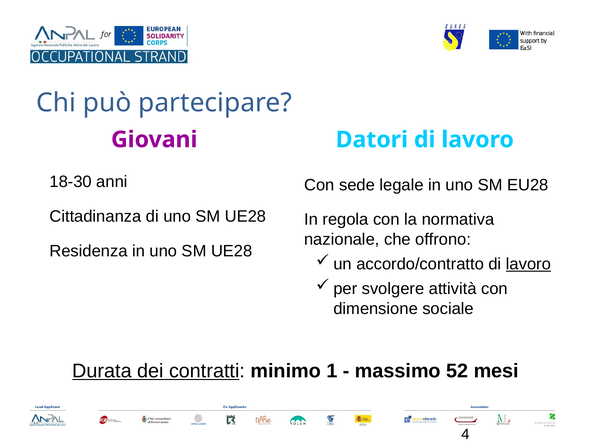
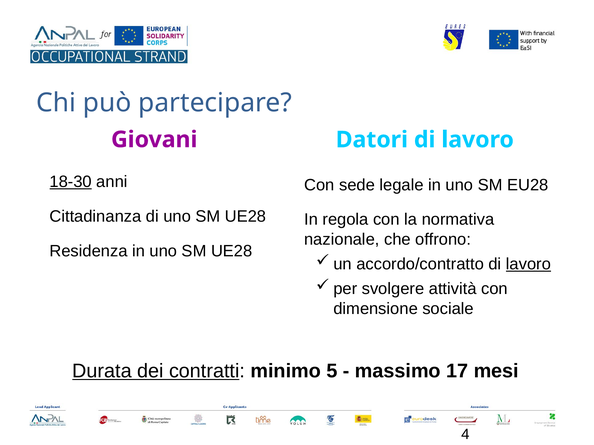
18-30 underline: none -> present
1: 1 -> 5
52: 52 -> 17
